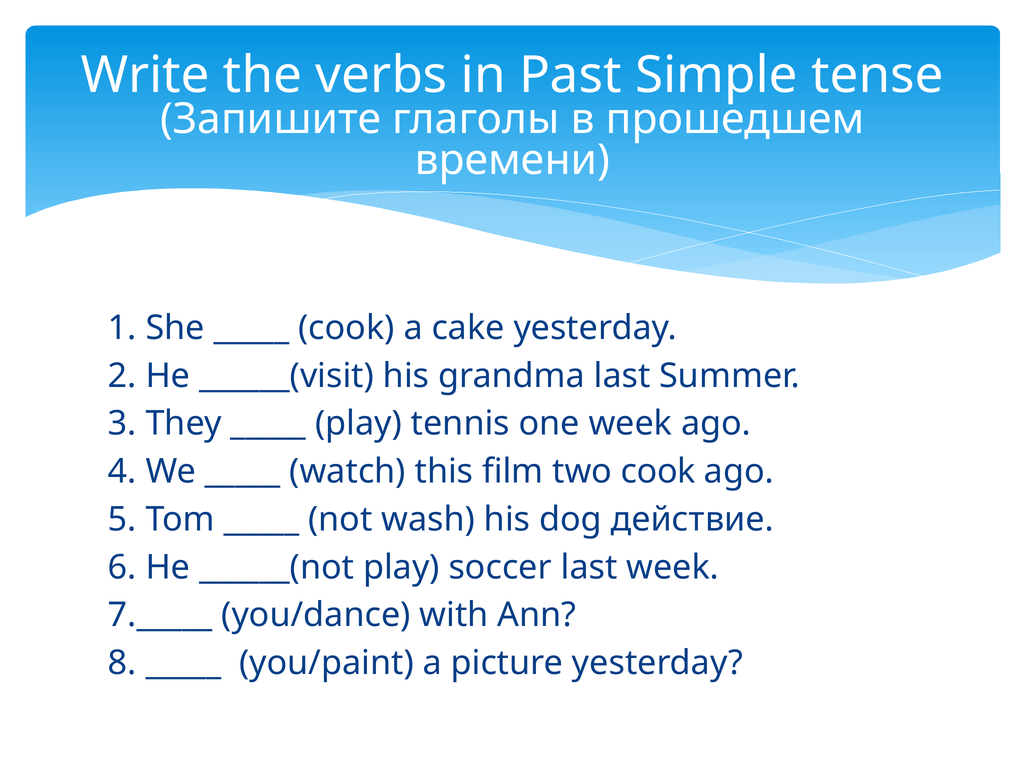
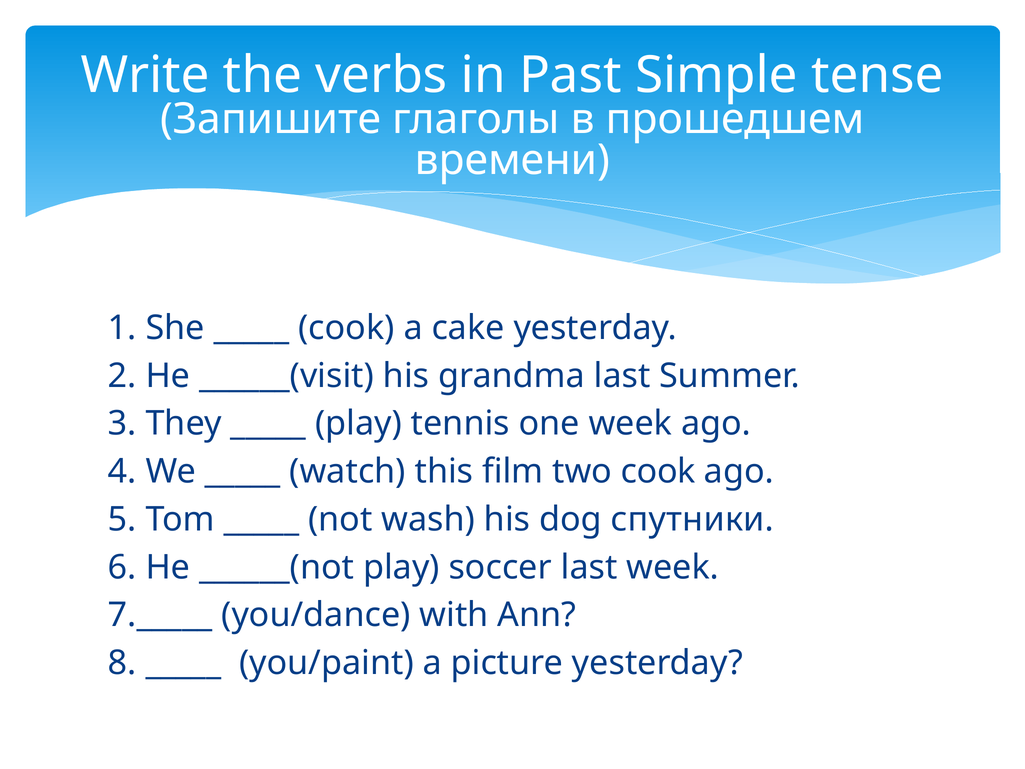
действие: действие -> спутники
